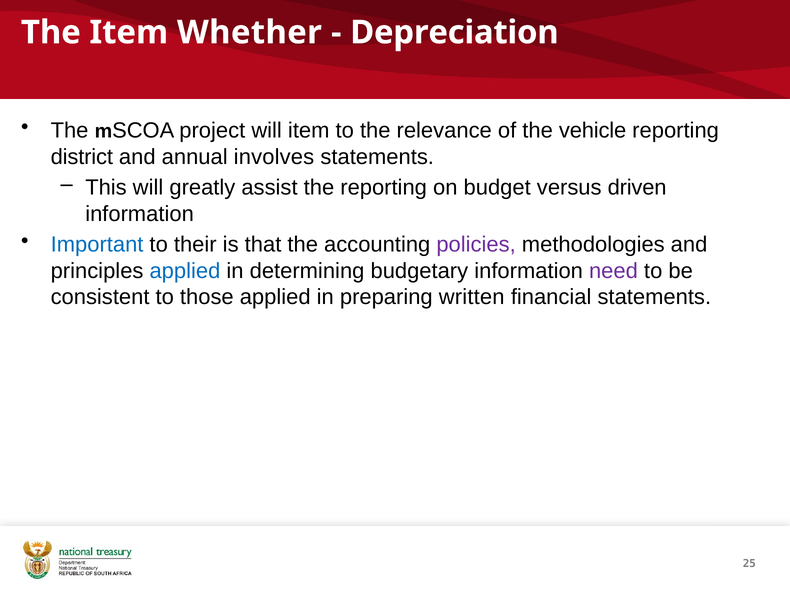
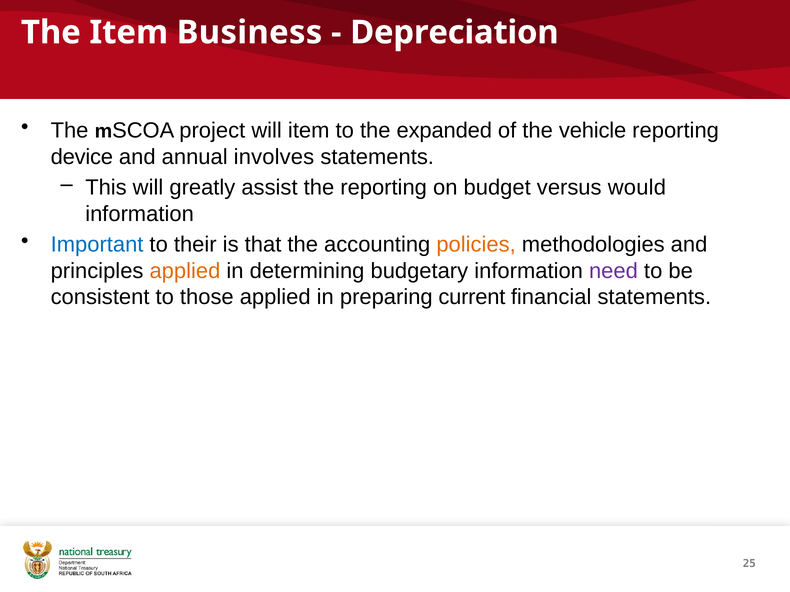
Whether: Whether -> Business
relevance: relevance -> expanded
district: district -> device
driven: driven -> would
policies colour: purple -> orange
applied at (185, 271) colour: blue -> orange
written: written -> current
